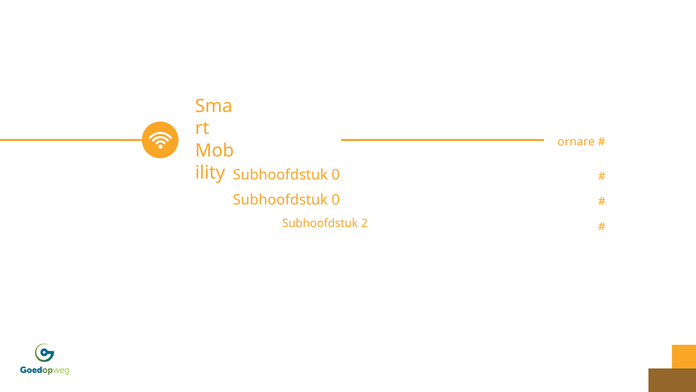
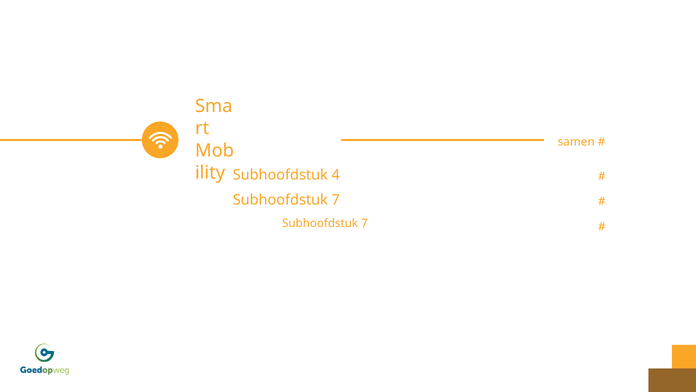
ornare: ornare -> samen
0 at (336, 175): 0 -> 4
0 at (336, 200): 0 -> 7
2 at (364, 223): 2 -> 7
